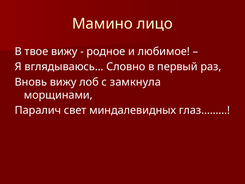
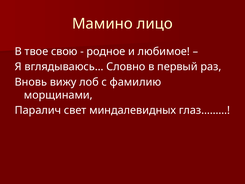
твое вижу: вижу -> свою
замкнула: замкнула -> фамилию
